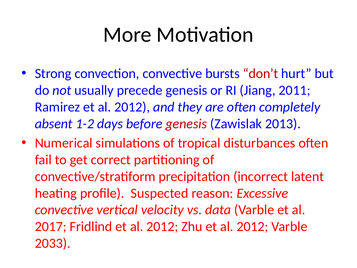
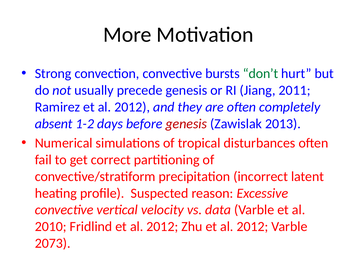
don’t colour: red -> green
2017: 2017 -> 2010
2033: 2033 -> 2073
